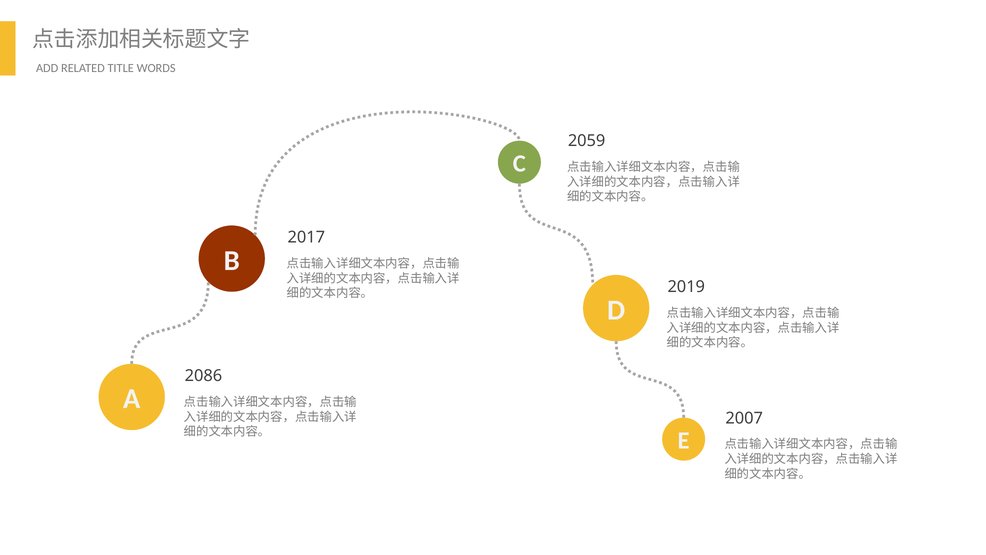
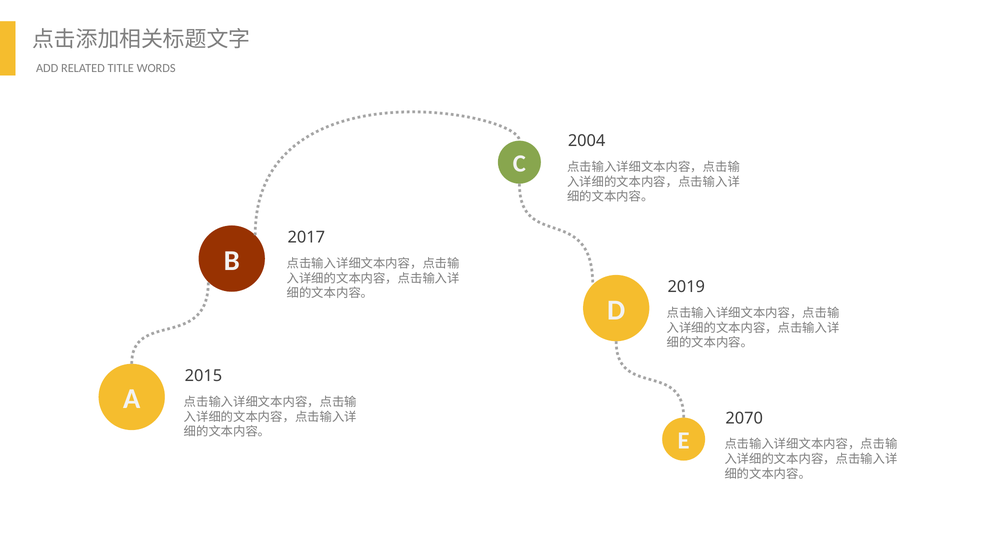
2059: 2059 -> 2004
2086: 2086 -> 2015
2007: 2007 -> 2070
